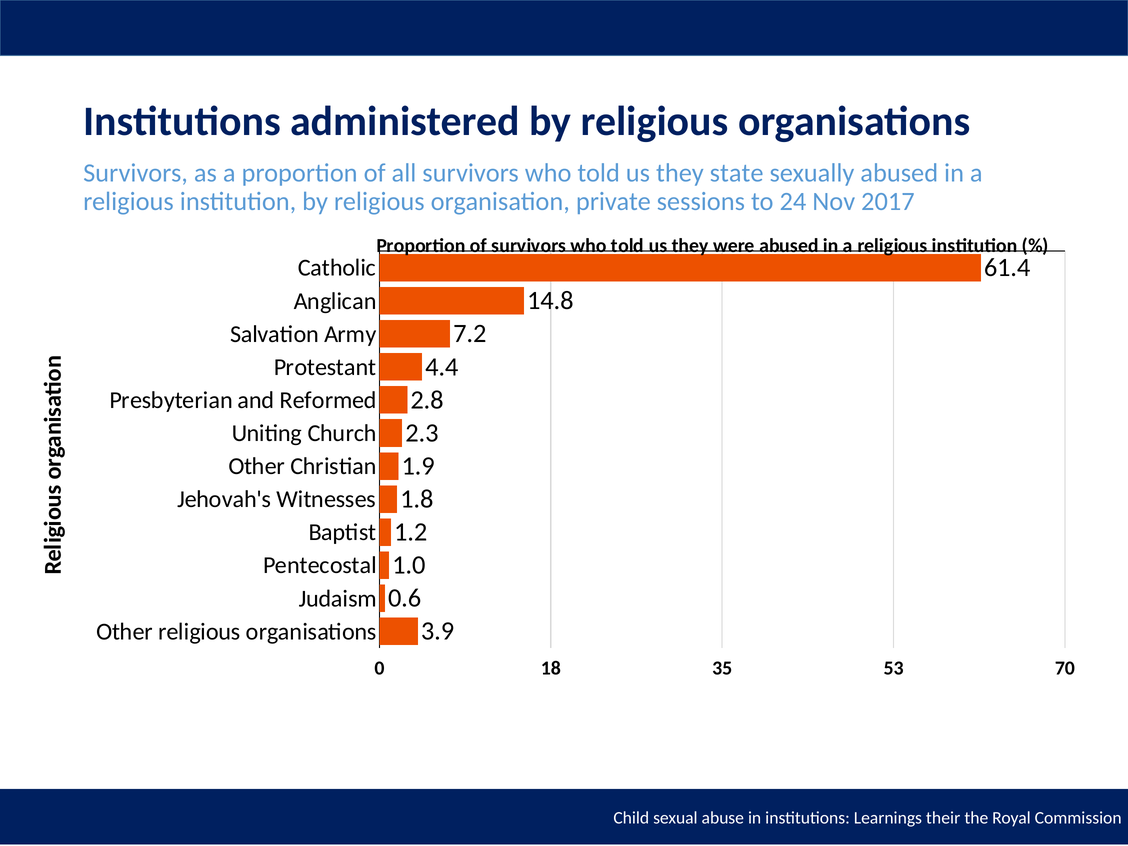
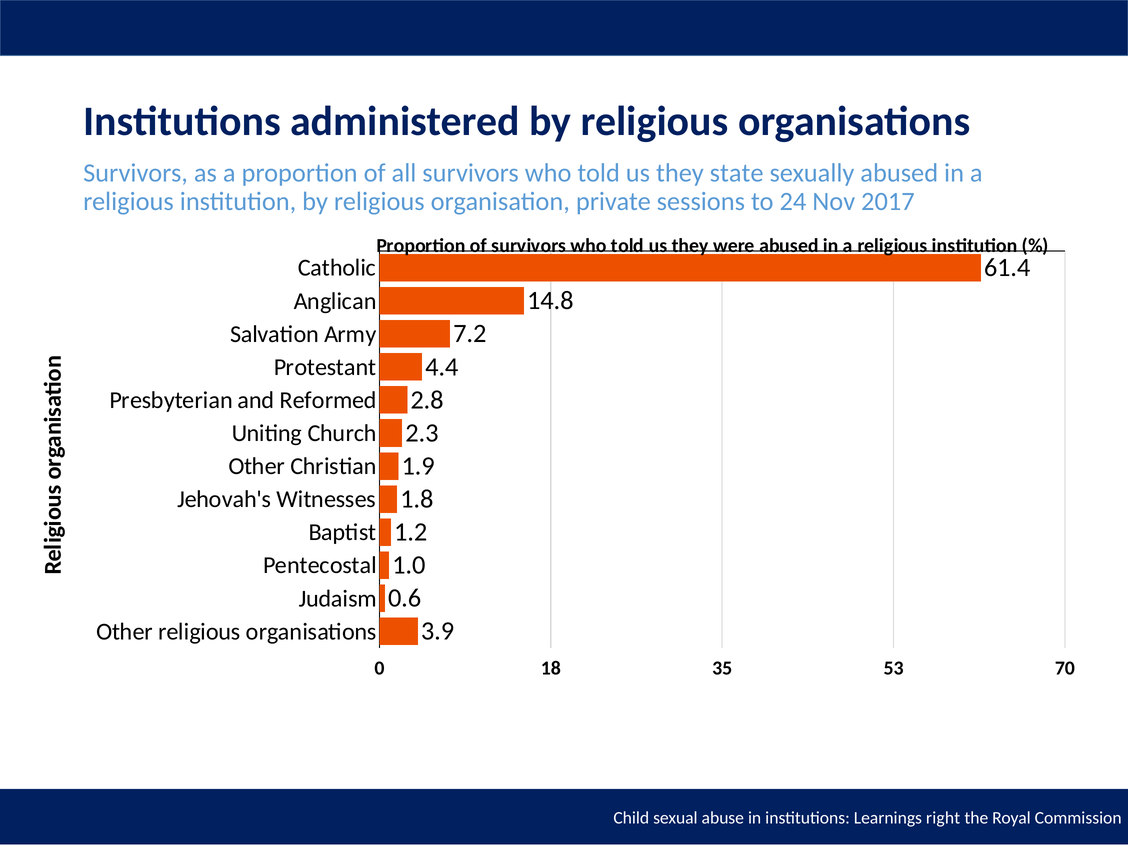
their: their -> right
